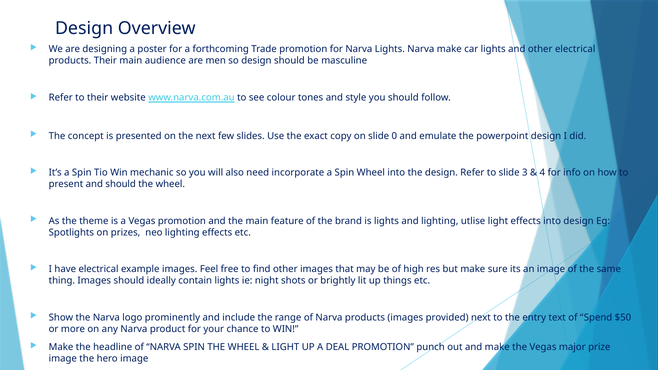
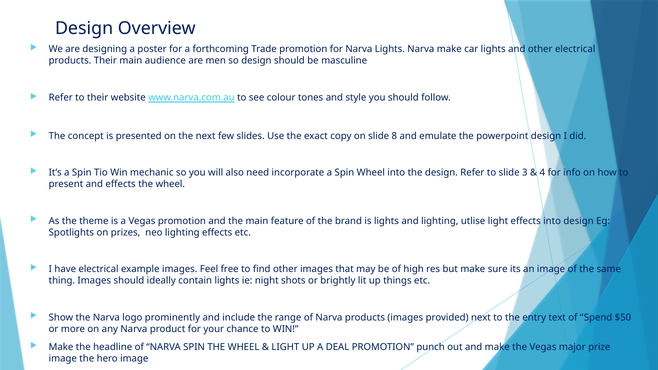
0: 0 -> 8
and should: should -> effects
